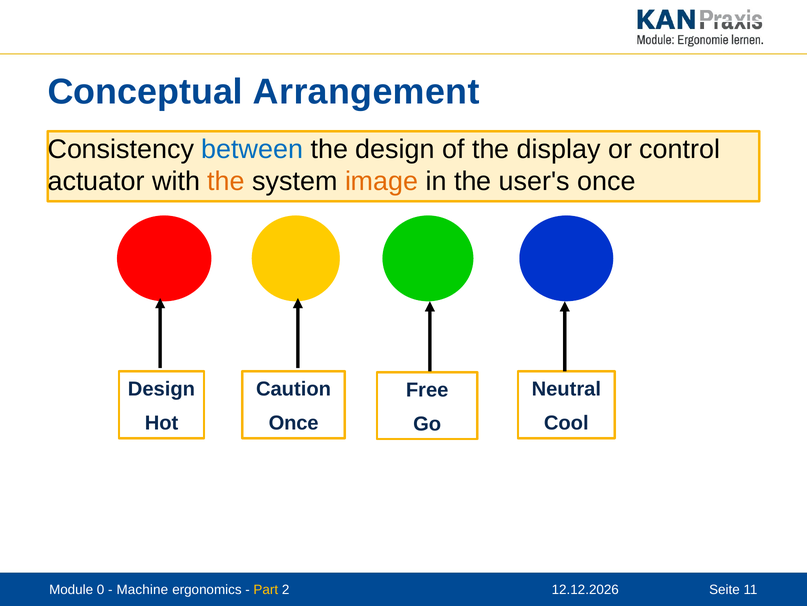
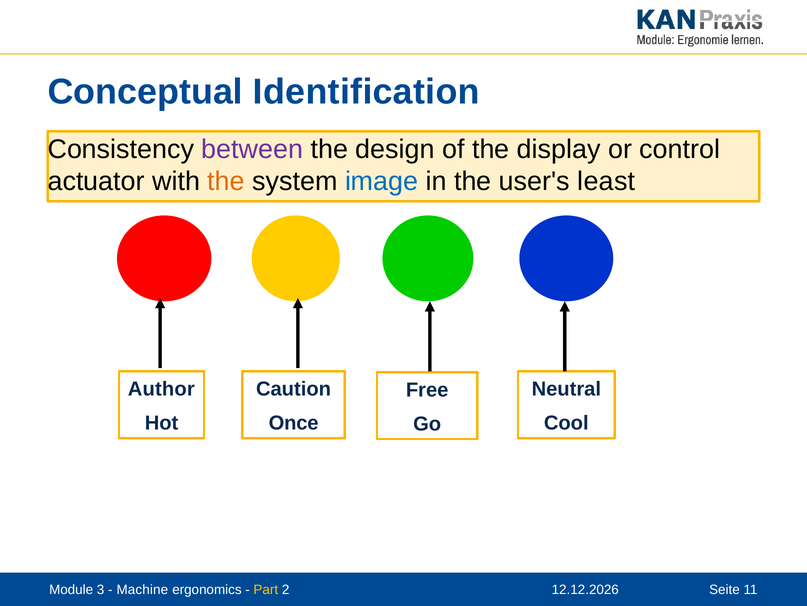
Arrangement: Arrangement -> Identification
between colour: blue -> purple
image colour: orange -> blue
user's once: once -> least
Design at (161, 388): Design -> Author
0: 0 -> 3
